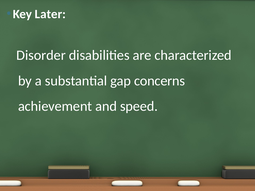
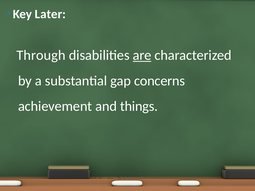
Disorder: Disorder -> Through
are underline: none -> present
speed: speed -> things
